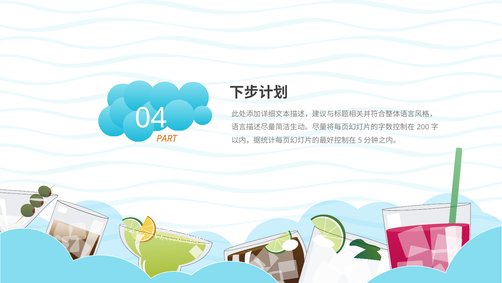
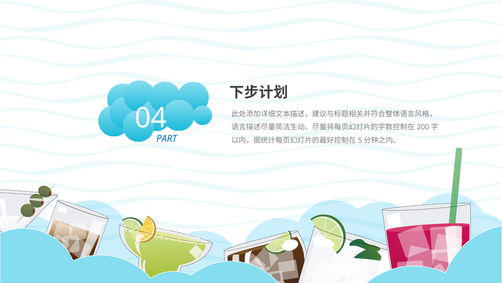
PART colour: orange -> blue
